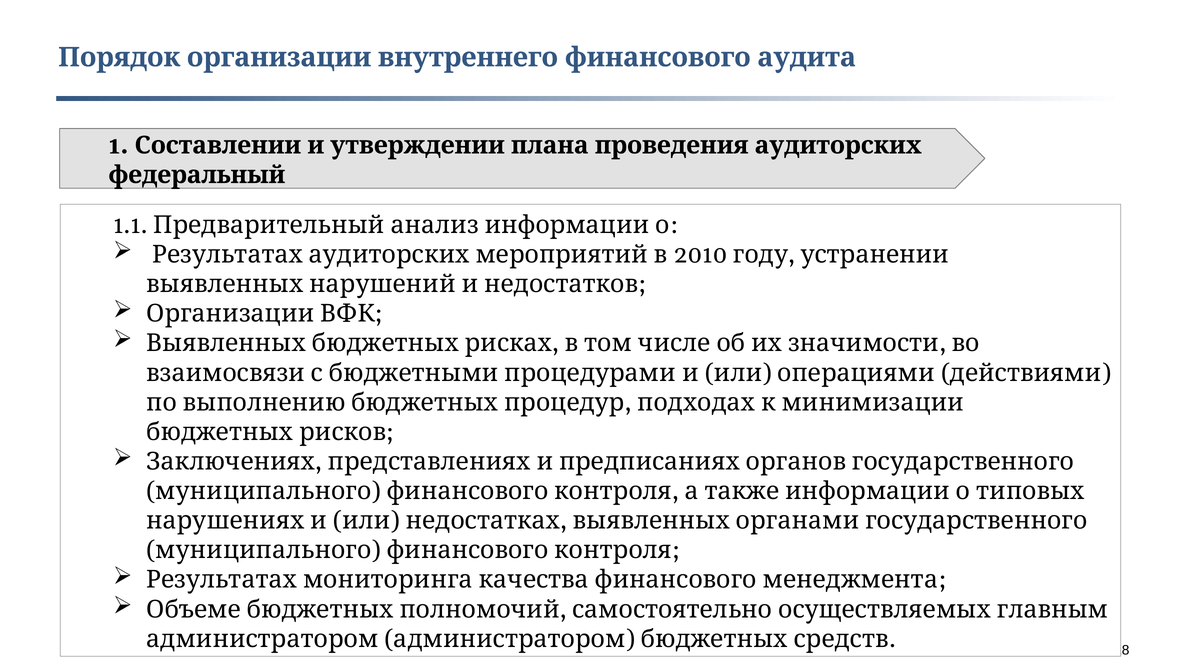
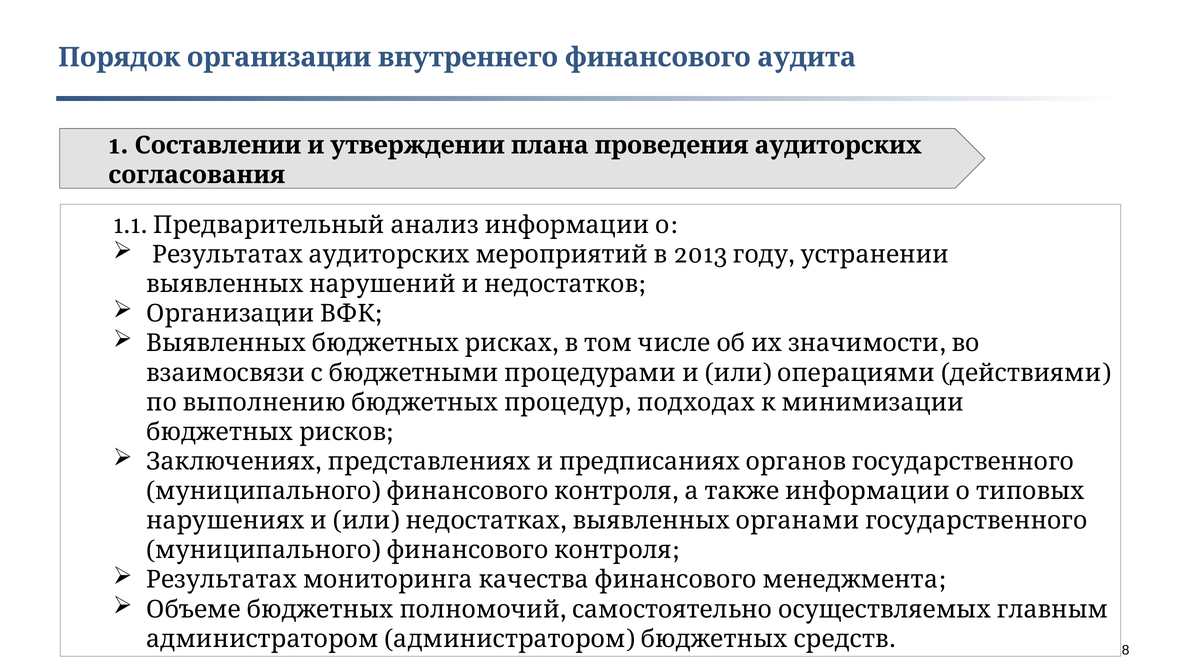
федеральный: федеральный -> согласования
2010: 2010 -> 2013
